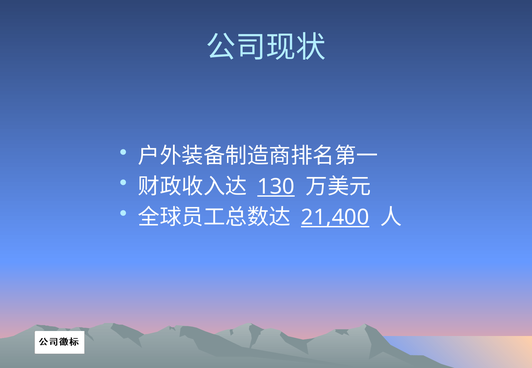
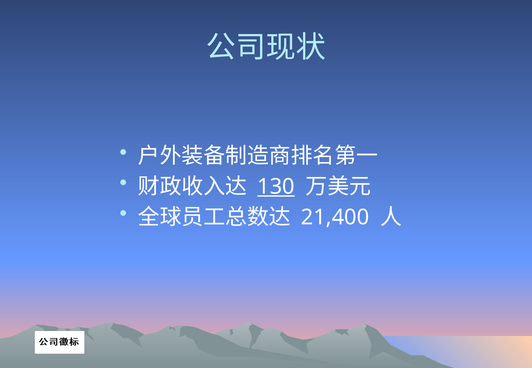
21,400 underline: present -> none
